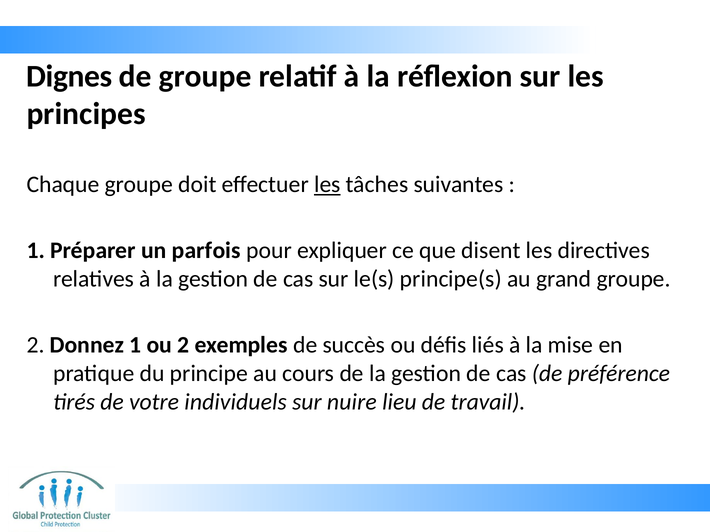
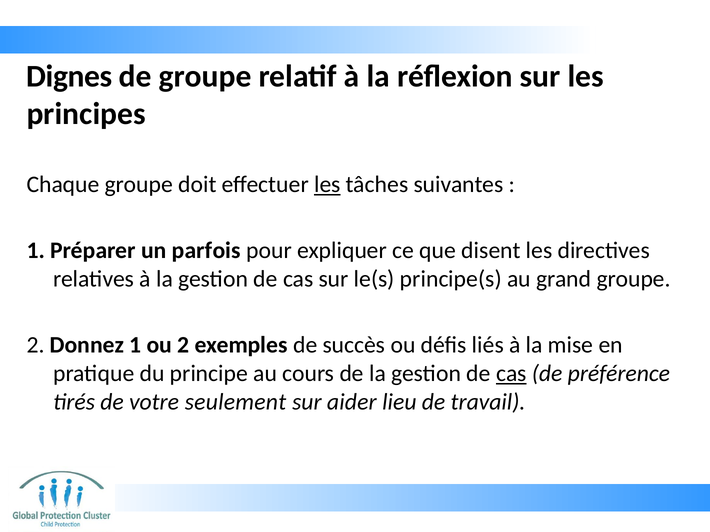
cas at (511, 374) underline: none -> present
individuels: individuels -> seulement
nuire: nuire -> aider
